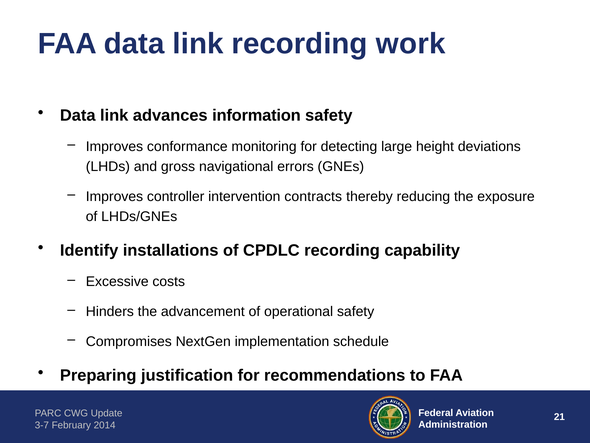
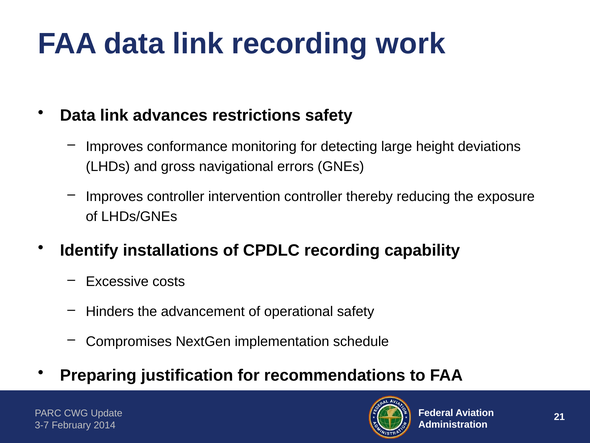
information: information -> restrictions
intervention contracts: contracts -> controller
